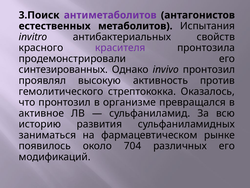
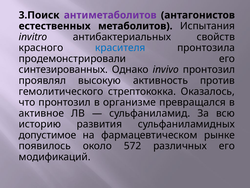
красителя colour: purple -> blue
заниматься: заниматься -> допустимое
704: 704 -> 572
